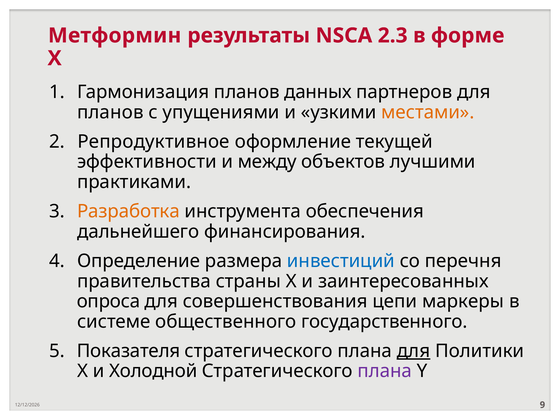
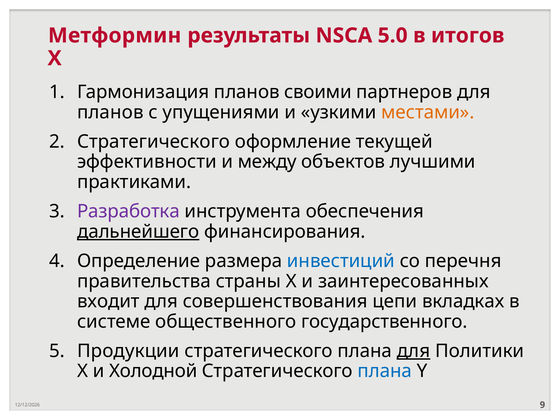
2.3: 2.3 -> 5.0
форме: форме -> итогов
данных: данных -> своими
Репродуктивное at (154, 142): Репродуктивное -> Стратегического
Разработка colour: orange -> purple
дальнейшего underline: none -> present
опроса: опроса -> входит
маркеры: маркеры -> вкладках
Показателя: Показателя -> Продукции
плана at (385, 371) colour: purple -> blue
